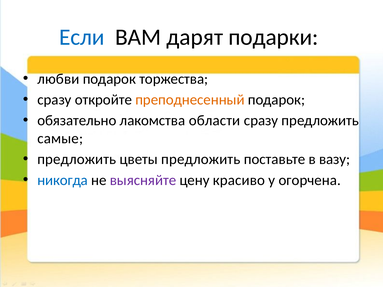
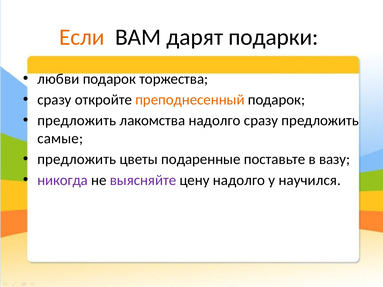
Если colour: blue -> orange
обязательно at (77, 121): обязательно -> предложить
лакомства области: области -> надолго
цветы предложить: предложить -> подаренные
никогда colour: blue -> purple
цену красиво: красиво -> надолго
огорчена: огорчена -> научился
